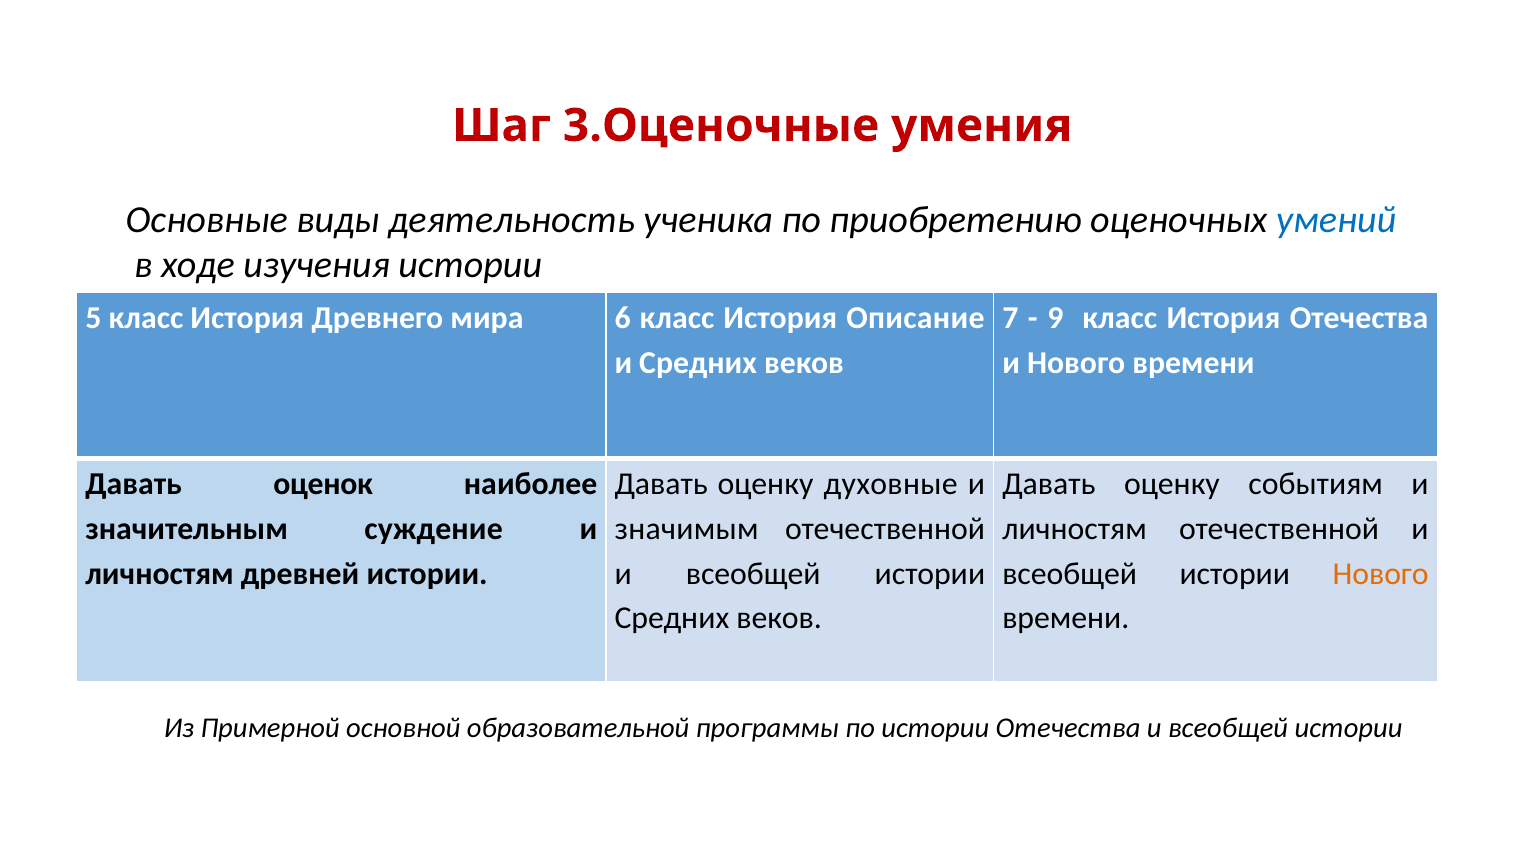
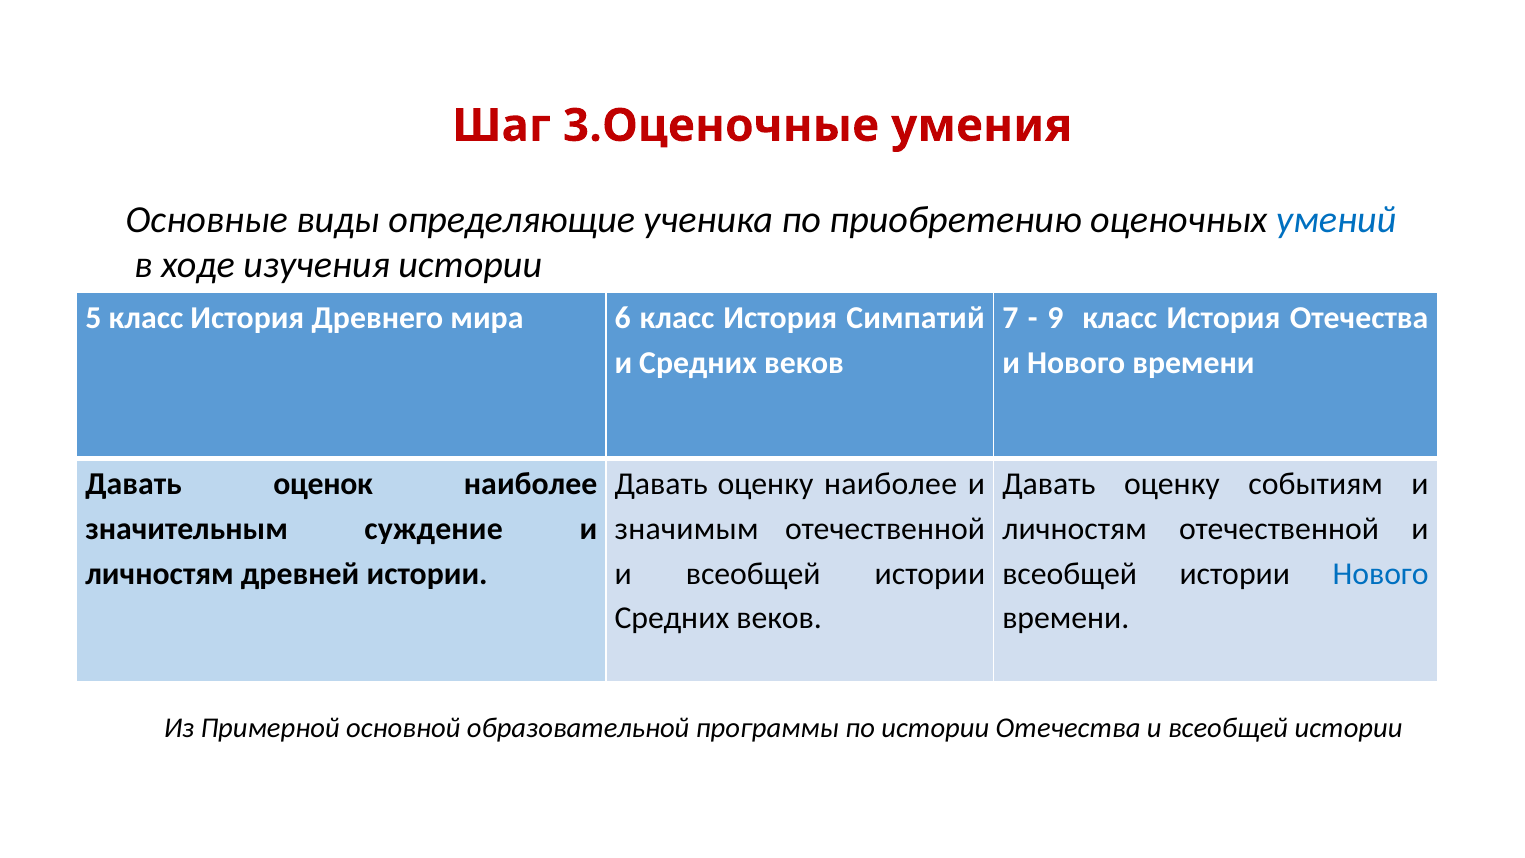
деятельность: деятельность -> определяющие
Описание: Описание -> Симпатий
оценку духовные: духовные -> наиболее
Нового at (1381, 573) colour: orange -> blue
